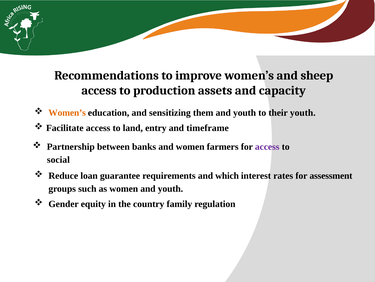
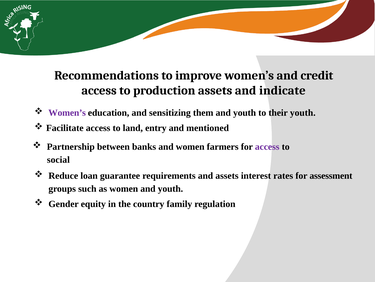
sheep: sheep -> credit
capacity: capacity -> indicate
Women’s at (67, 112) colour: orange -> purple
timeframe: timeframe -> mentioned
and which: which -> assets
